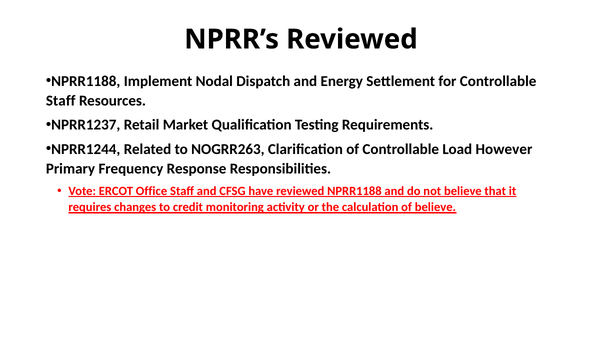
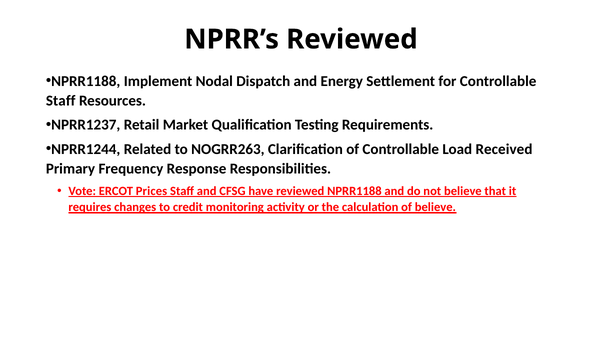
However: However -> Received
Office: Office -> Prices
